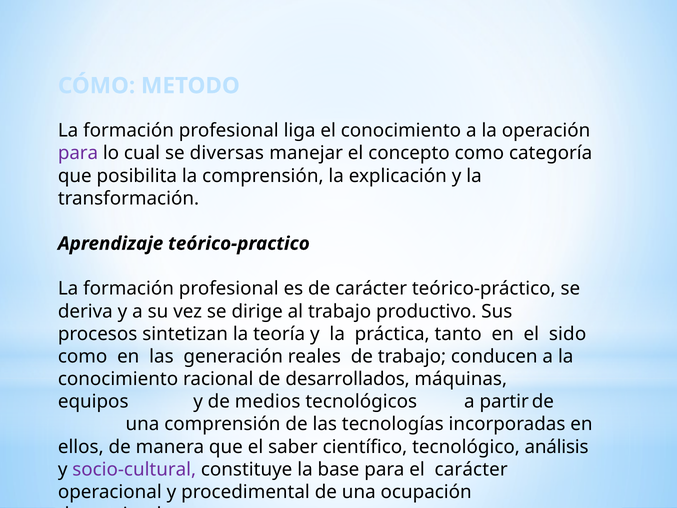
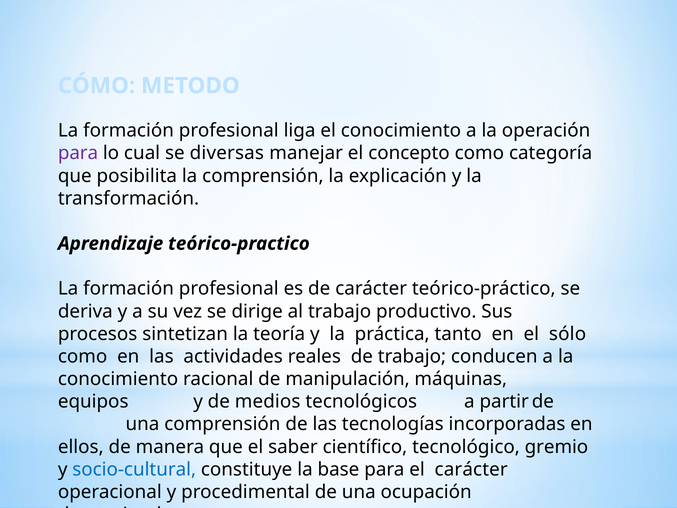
sido: sido -> sólo
generación: generación -> actividades
desarrollados: desarrollados -> manipulación
análisis: análisis -> gremio
socio-cultural colour: purple -> blue
